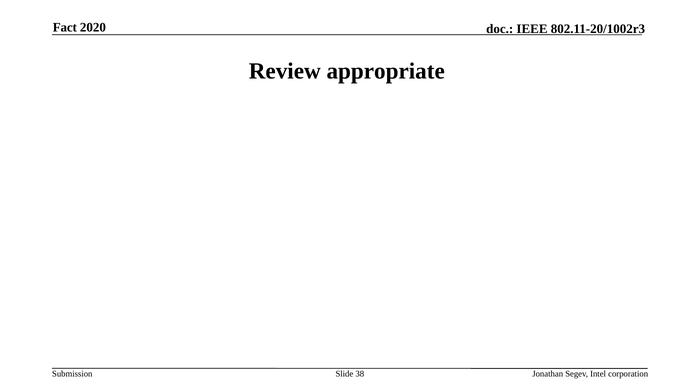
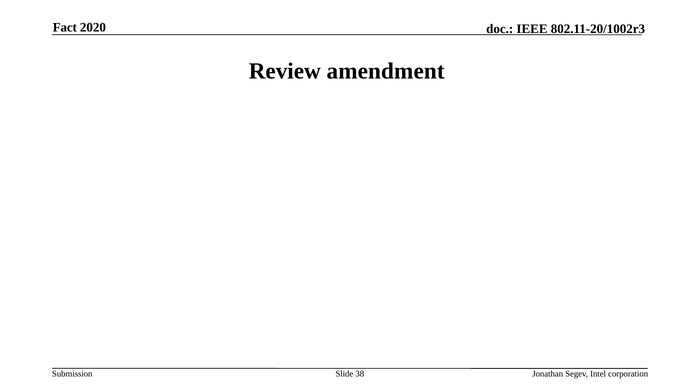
appropriate: appropriate -> amendment
